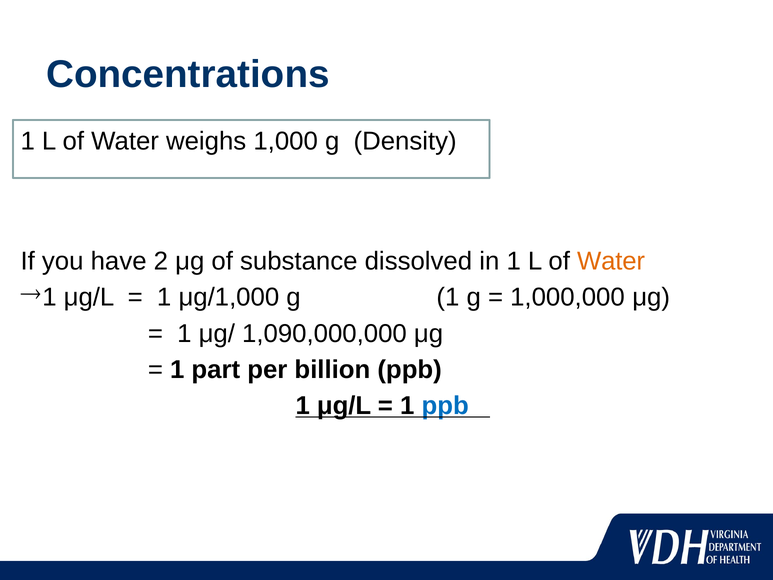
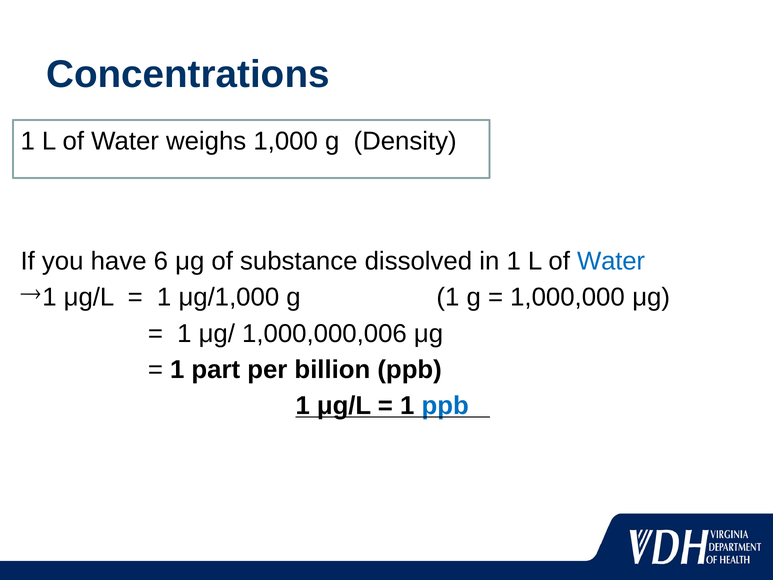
2: 2 -> 6
Water at (611, 261) colour: orange -> blue
1,090,000,000: 1,090,000,000 -> 1,000,000,006
